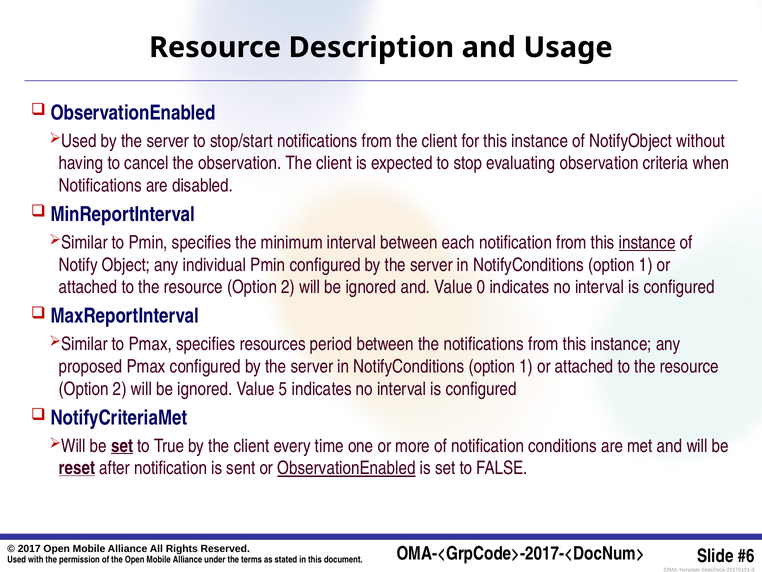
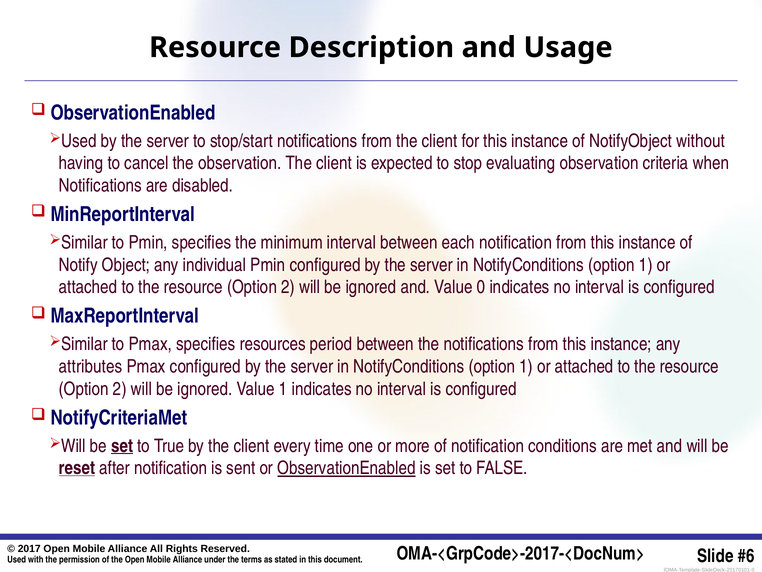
instance at (647, 242) underline: present -> none
proposed: proposed -> attributes
Value 5: 5 -> 1
